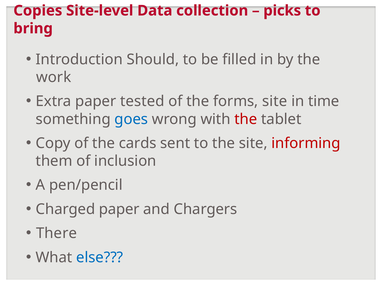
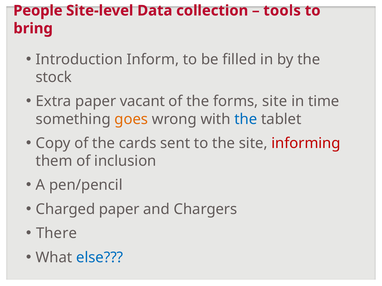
Copies: Copies -> People
picks: picks -> tools
Should: Should -> Inform
work: work -> stock
tested: tested -> vacant
goes colour: blue -> orange
the at (246, 119) colour: red -> blue
